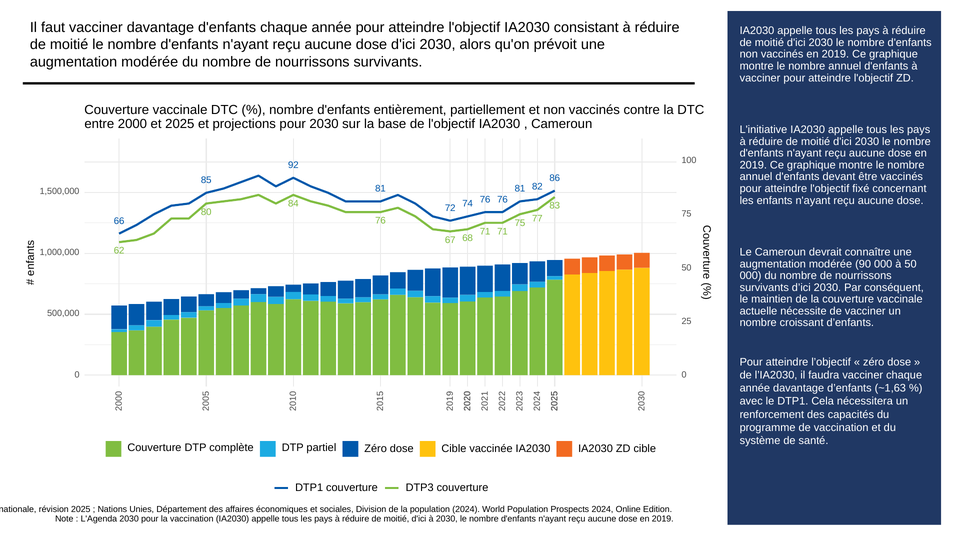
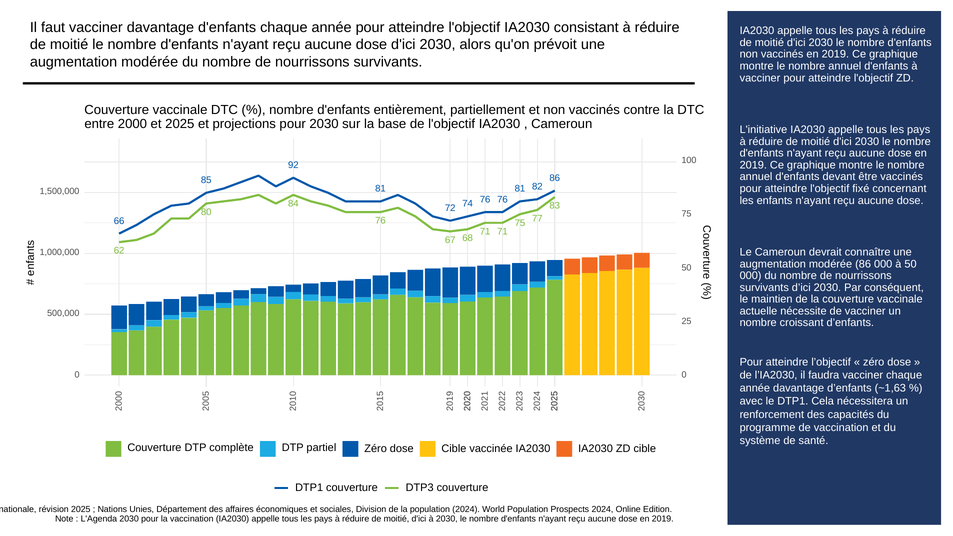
modérée 90: 90 -> 86
